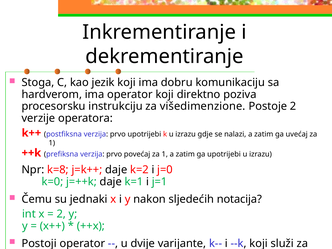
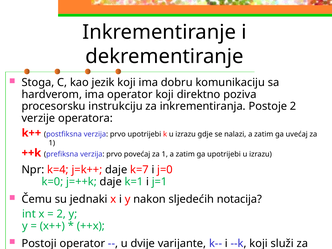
višedimenzione: višedimenzione -> inkrementiranja
k=8: k=8 -> k=4
k=2: k=2 -> k=7
